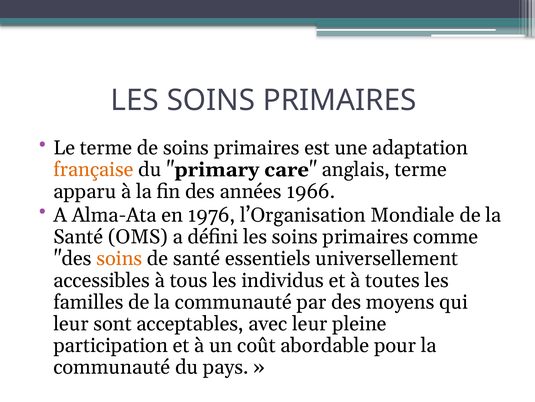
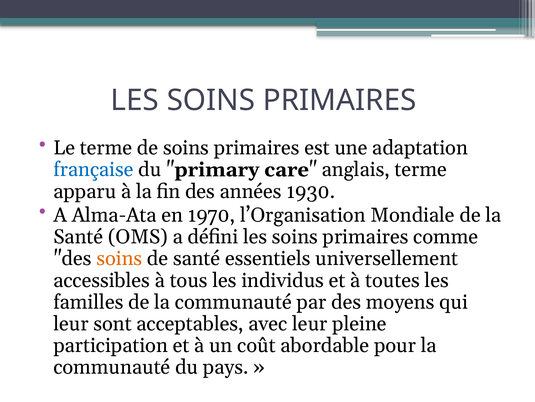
française colour: orange -> blue
1966: 1966 -> 1930
1976: 1976 -> 1970
